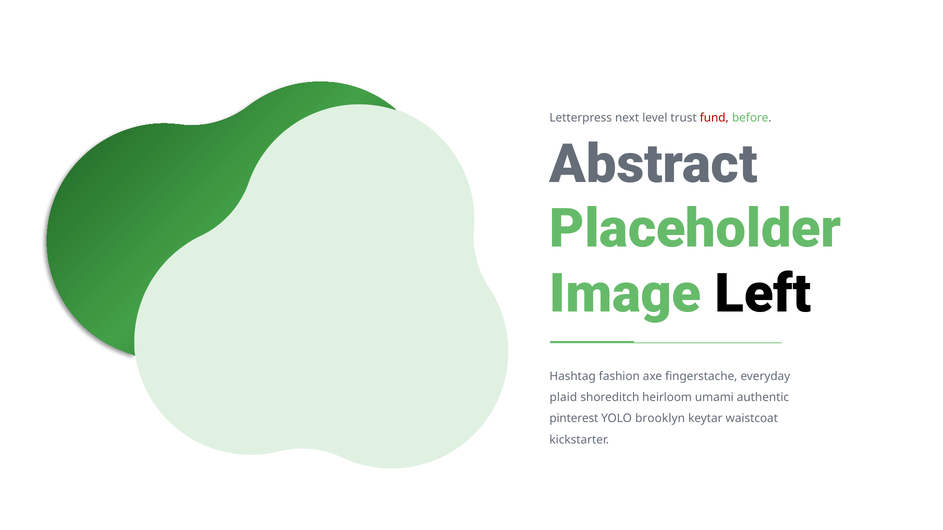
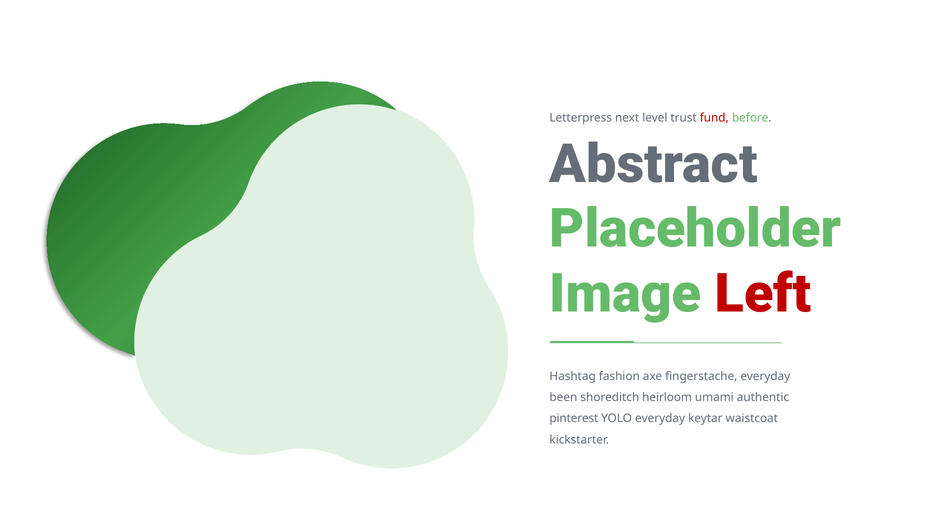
Left colour: black -> red
plaid: plaid -> been
YOLO brooklyn: brooklyn -> everyday
